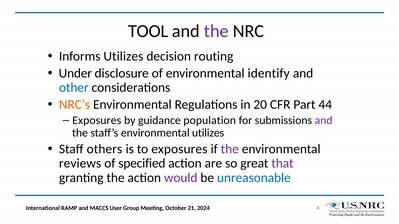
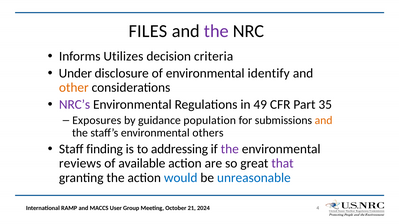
TOOL: TOOL -> FILES
routing: routing -> criteria
other colour: blue -> orange
NRC’s colour: orange -> purple
20: 20 -> 49
44: 44 -> 35
and at (324, 121) colour: purple -> orange
environmental utilizes: utilizes -> others
others: others -> finding
to exposures: exposures -> addressing
specified: specified -> available
would colour: purple -> blue
